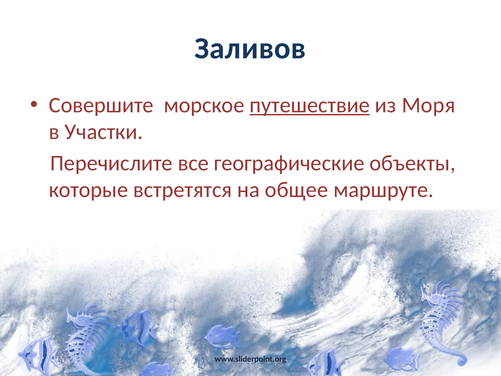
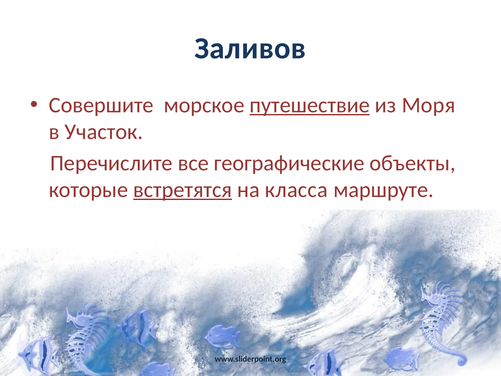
Участки: Участки -> Участок
встретятся underline: none -> present
общее: общее -> класса
